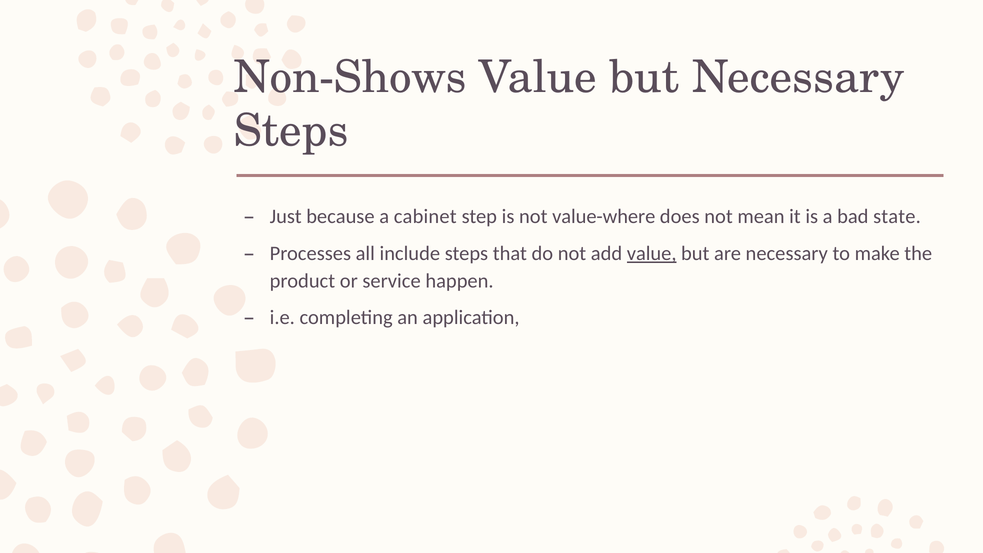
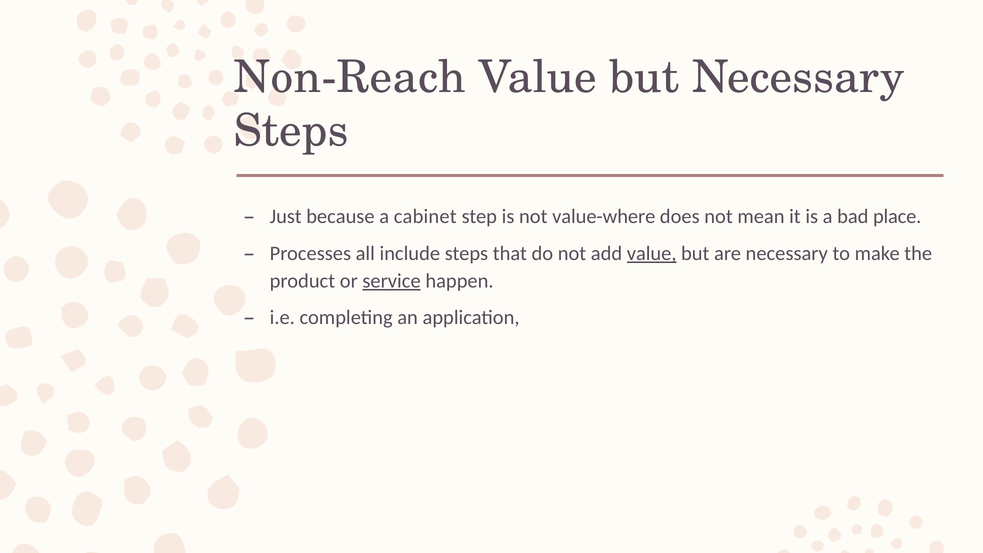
Non-Shows: Non-Shows -> Non-Reach
state: state -> place
service underline: none -> present
